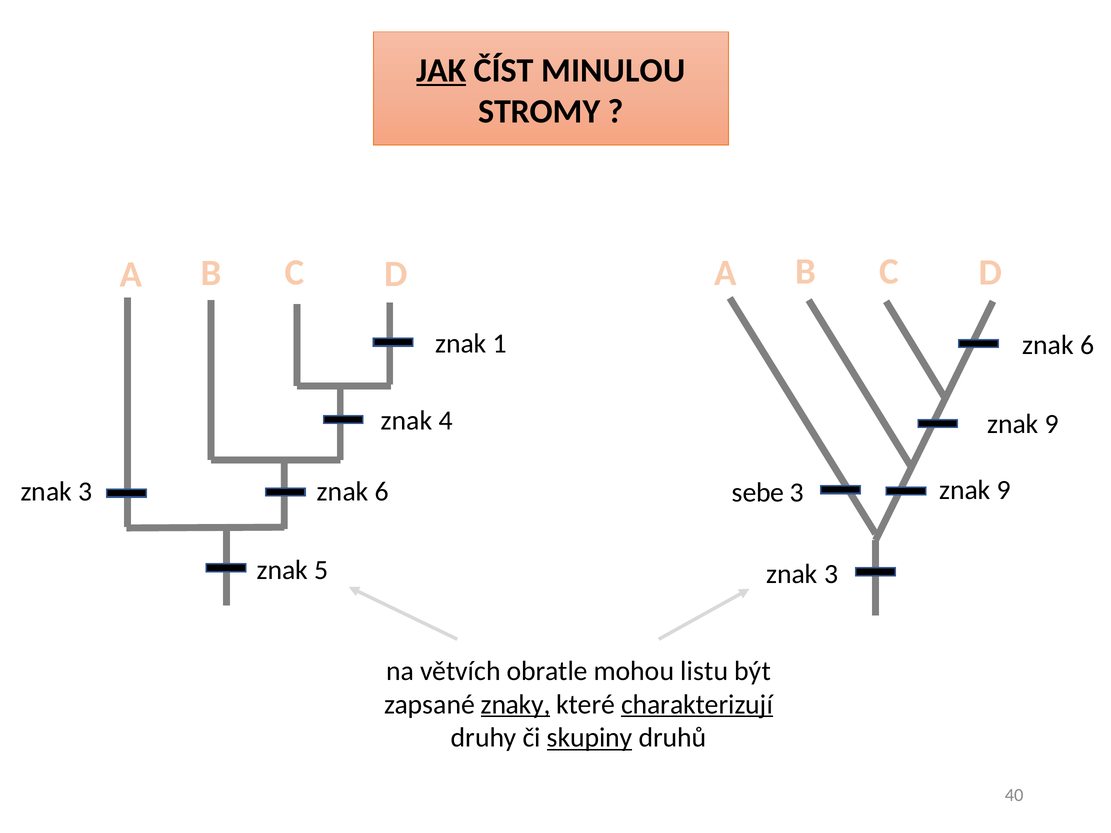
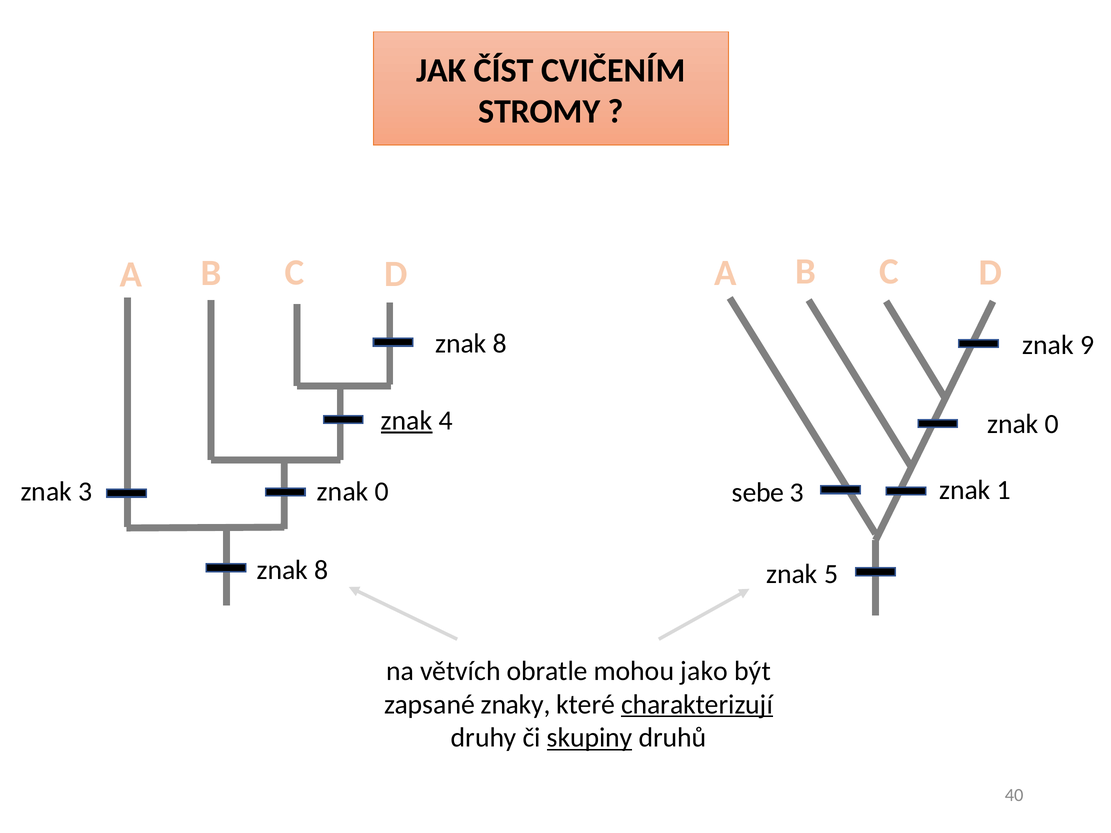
JAK underline: present -> none
MINULOU: MINULOU -> CVIČENÍM
1 at (500, 344): 1 -> 8
6 at (1087, 345): 6 -> 9
znak at (407, 421) underline: none -> present
9 at (1052, 424): 9 -> 0
9 at (1004, 490): 9 -> 1
6 at (382, 492): 6 -> 0
5 at (321, 570): 5 -> 8
3 at (831, 574): 3 -> 5
listu: listu -> jako
znaky underline: present -> none
